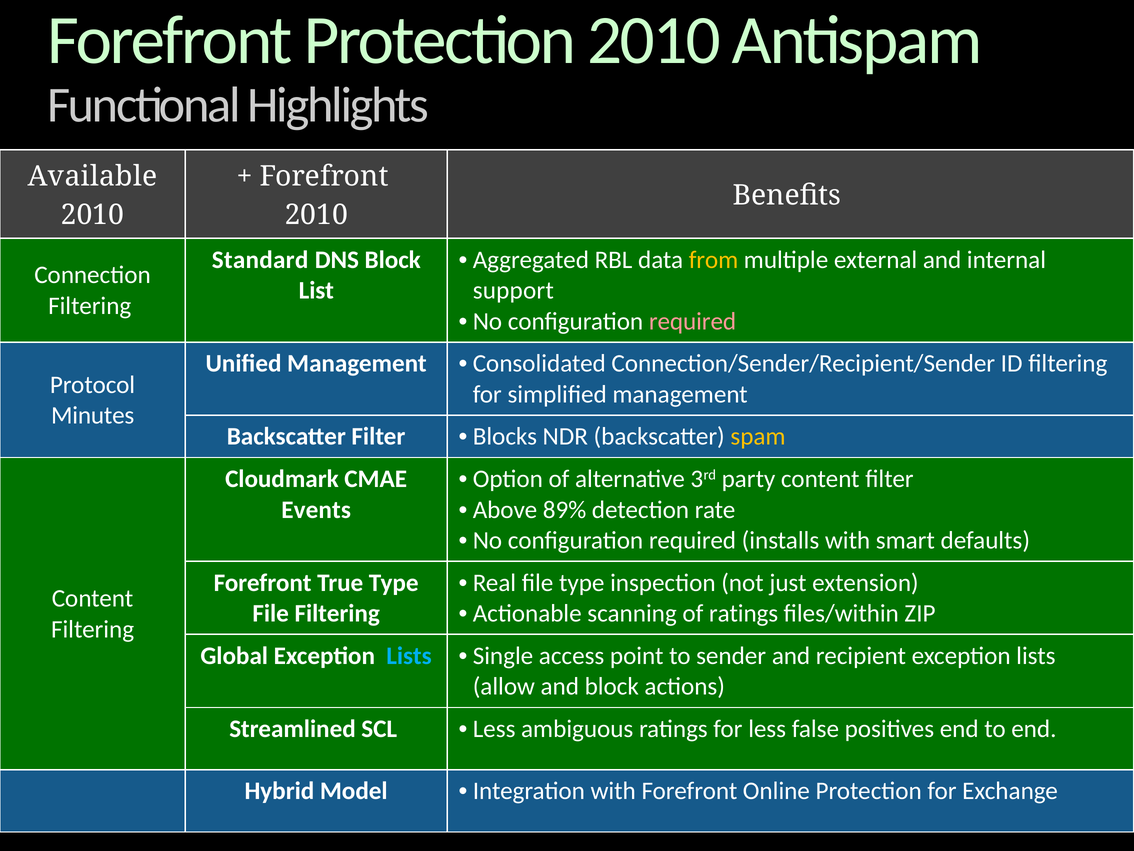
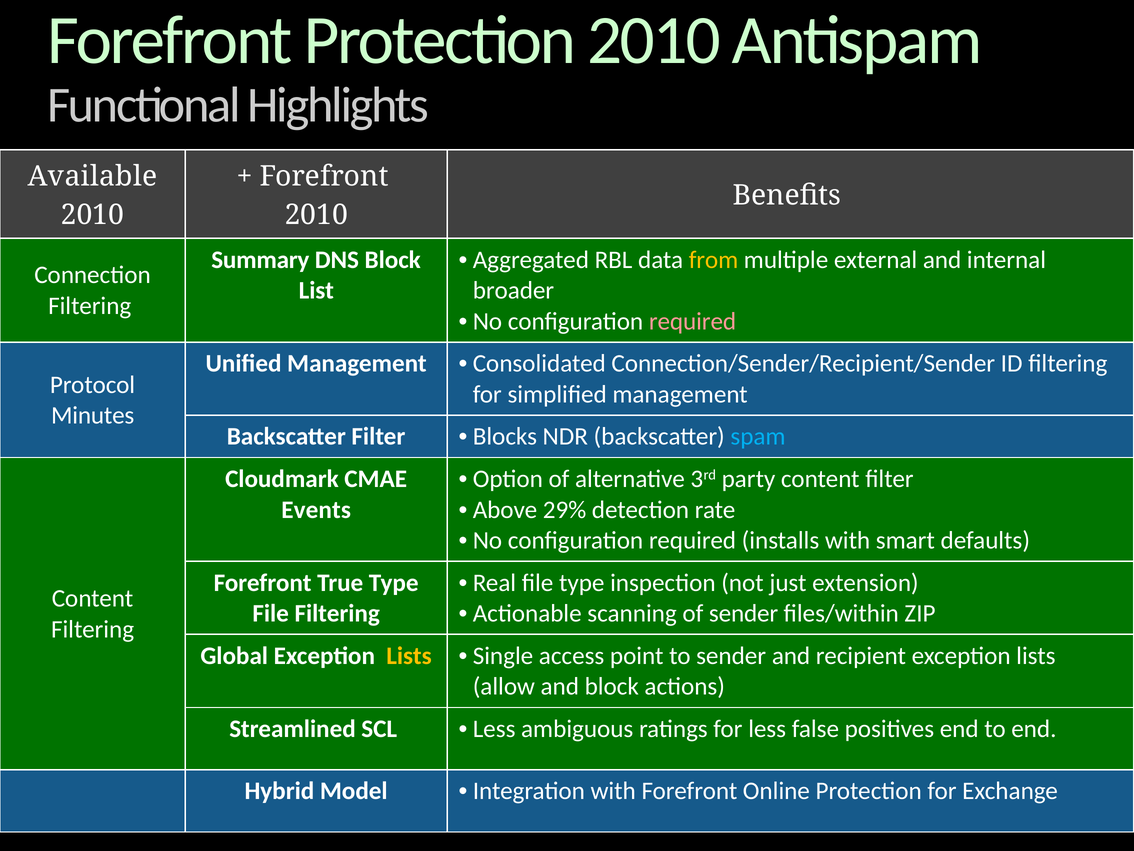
Standard: Standard -> Summary
support: support -> broader
spam colour: yellow -> light blue
89%: 89% -> 29%
of ratings: ratings -> sender
Lists at (409, 655) colour: light blue -> yellow
